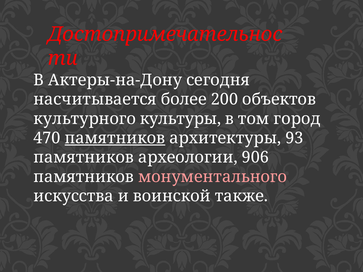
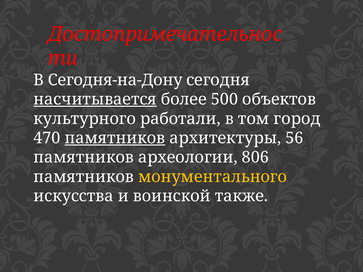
Актеры-на-Дону: Актеры-на-Дону -> Сегодня-на-Дону
насчитывается underline: none -> present
200: 200 -> 500
культуры: культуры -> работали
93: 93 -> 56
906: 906 -> 806
монументального colour: pink -> yellow
